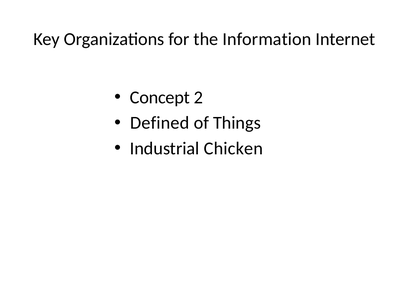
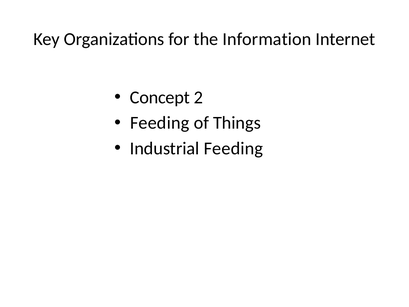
Defined at (160, 123): Defined -> Feeding
Industrial Chicken: Chicken -> Feeding
